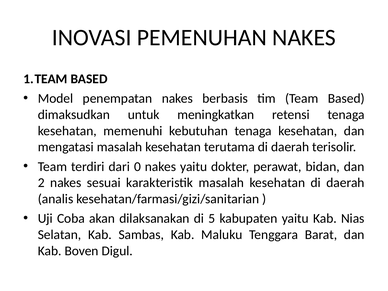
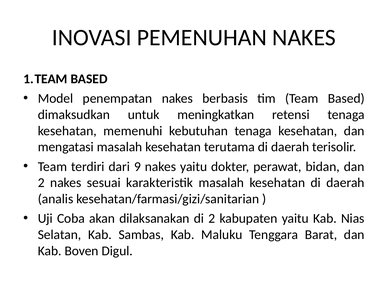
0: 0 -> 9
di 5: 5 -> 2
